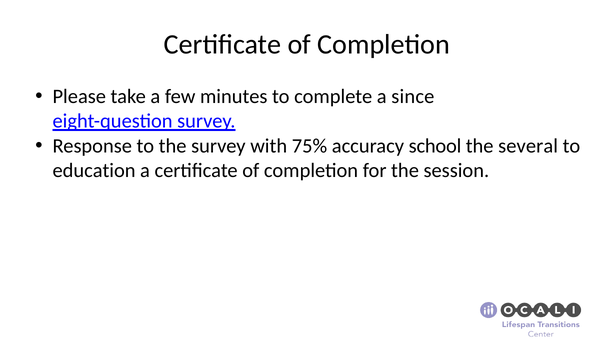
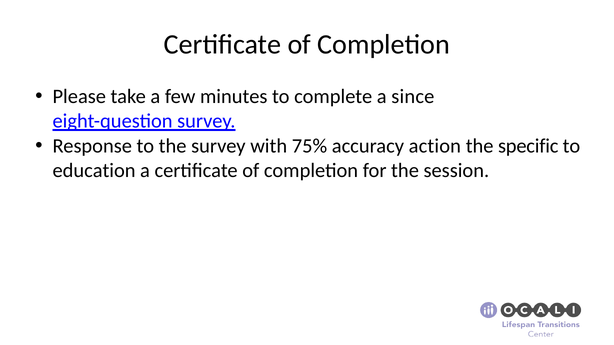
school: school -> action
several: several -> specific
